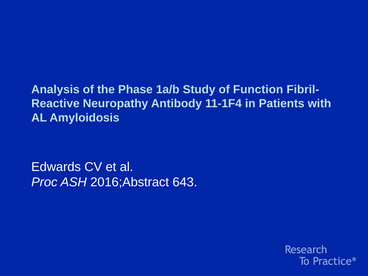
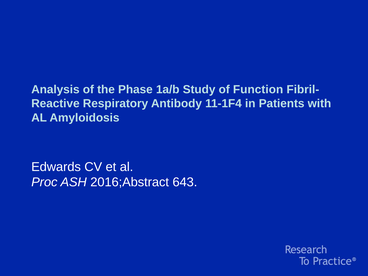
Neuropathy: Neuropathy -> Respiratory
